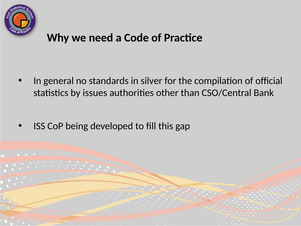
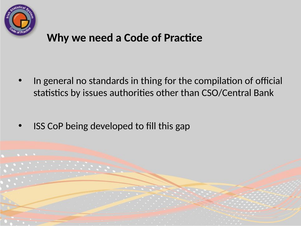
silver: silver -> thing
